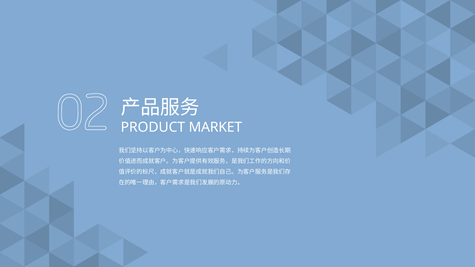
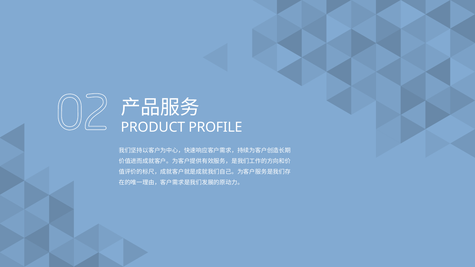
MARKET: MARKET -> PROFILE
